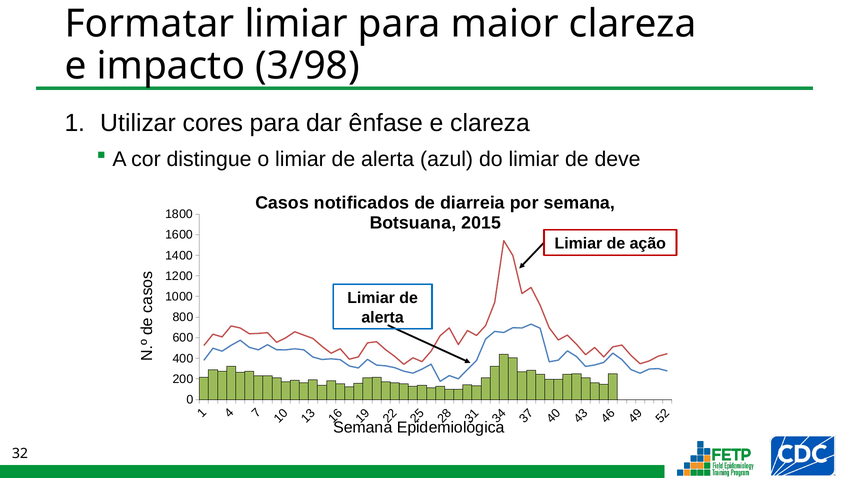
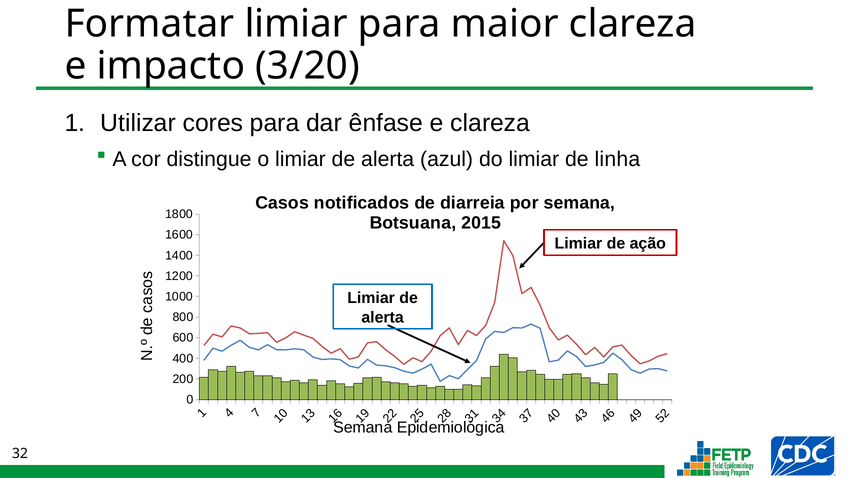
3/98: 3/98 -> 3/20
deve: deve -> linha
